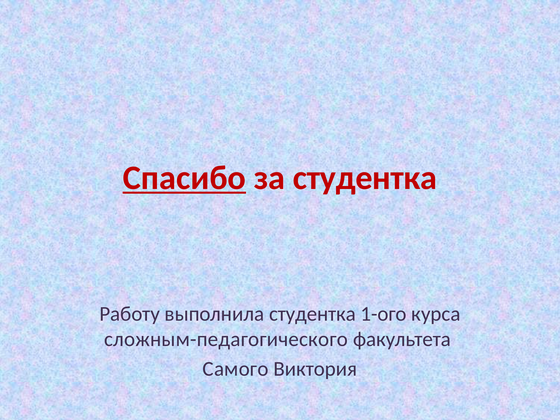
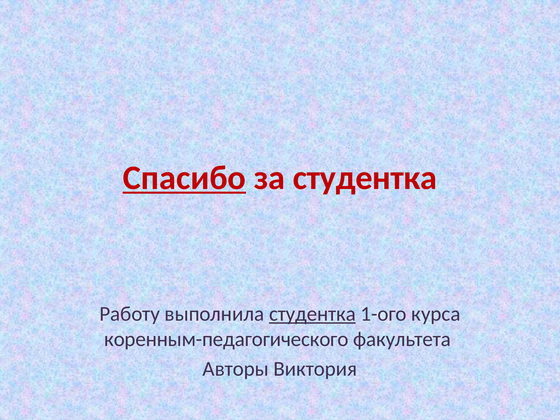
студентка at (312, 314) underline: none -> present
сложным-педагогического: сложным-педагогического -> коренным-педагогического
Самого: Самого -> Авторы
